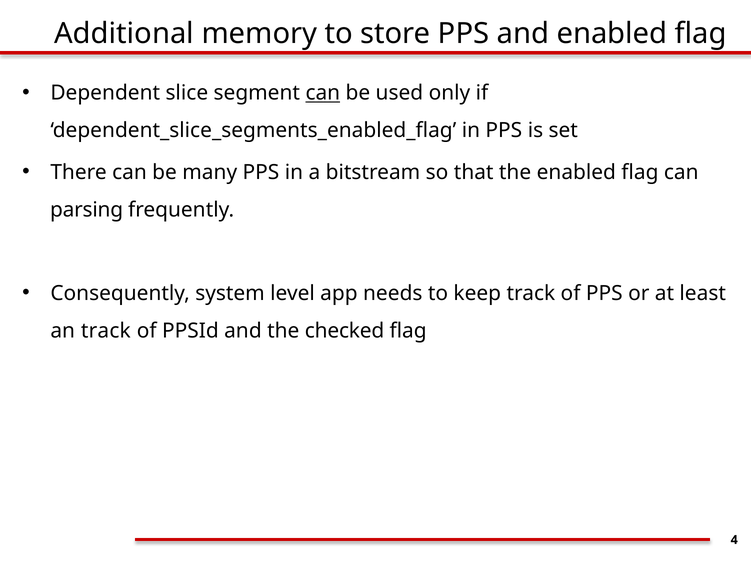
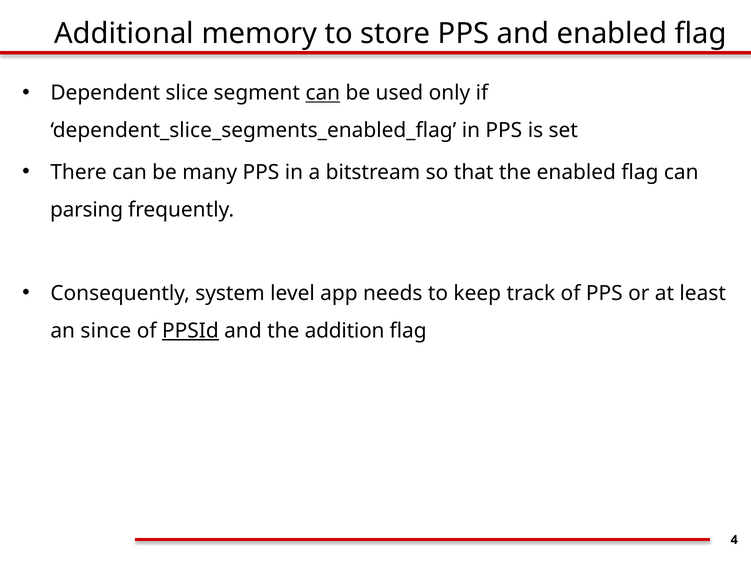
an track: track -> since
PPSId underline: none -> present
checked: checked -> addition
